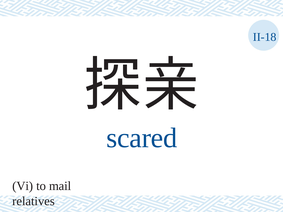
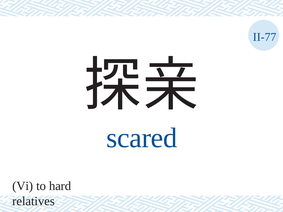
II-18: II-18 -> II-77
mail: mail -> hard
